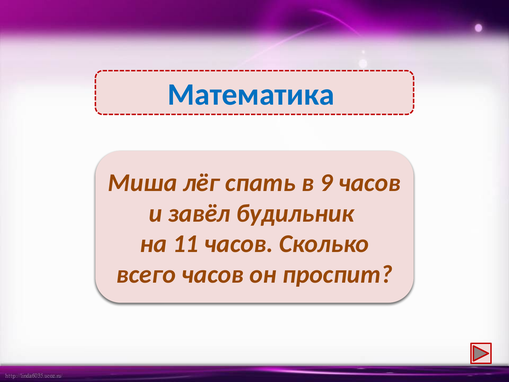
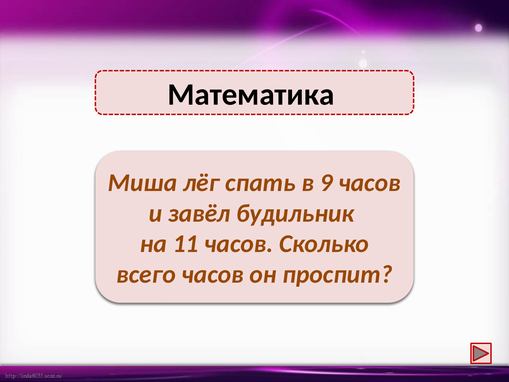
Математика colour: blue -> black
